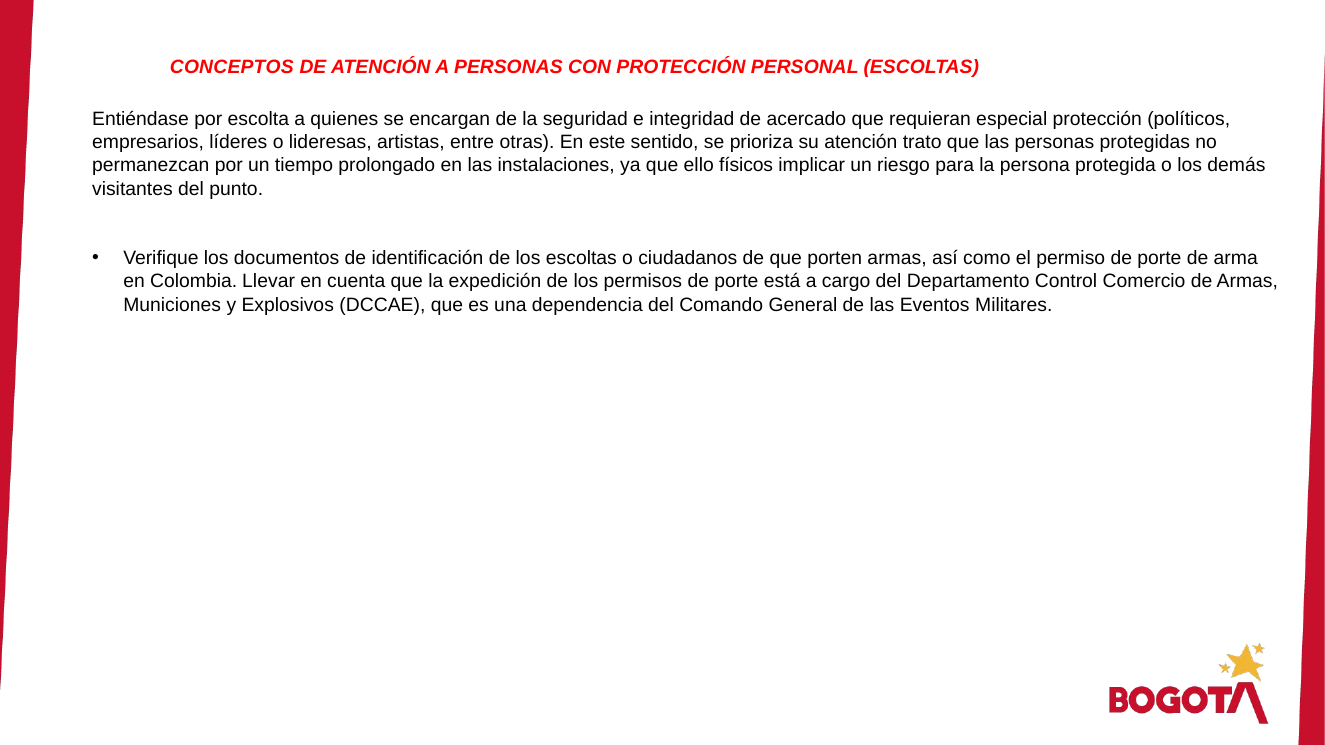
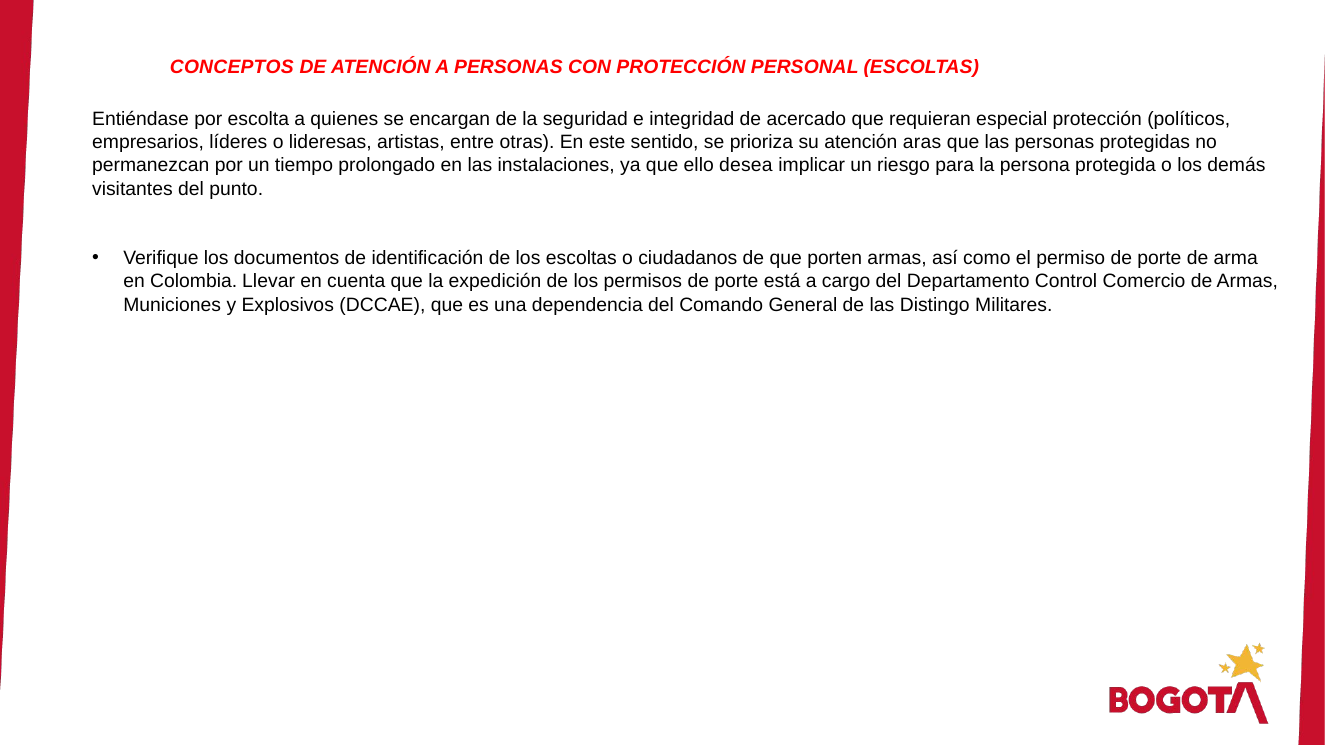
trato: trato -> aras
físicos: físicos -> desea
Eventos: Eventos -> Distingo
